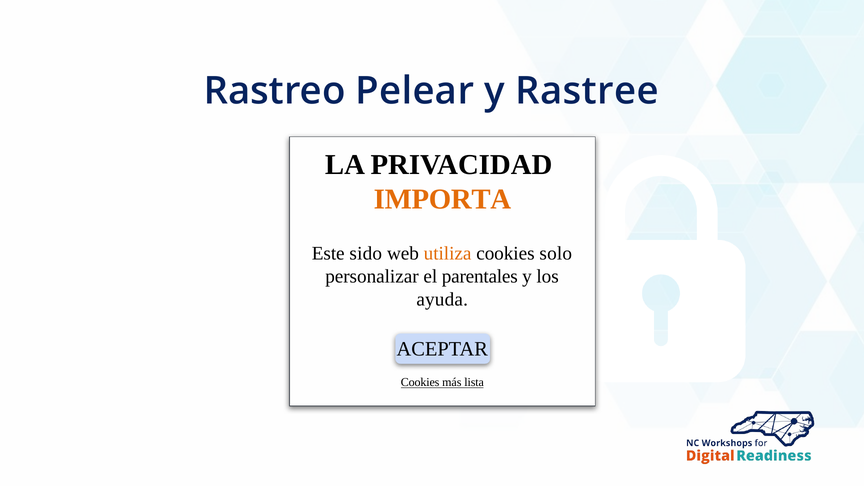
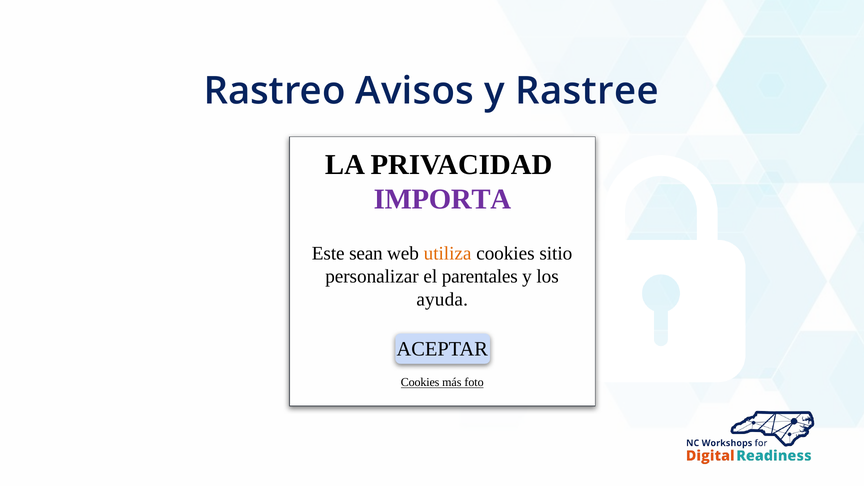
Pelear: Pelear -> Avisos
IMPORTA colour: orange -> purple
sido: sido -> sean
solo: solo -> sitio
lista: lista -> foto
